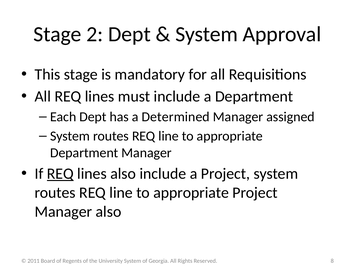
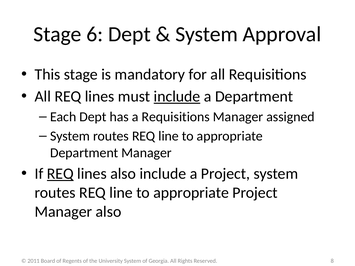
2: 2 -> 6
include at (177, 97) underline: none -> present
a Determined: Determined -> Requisitions
